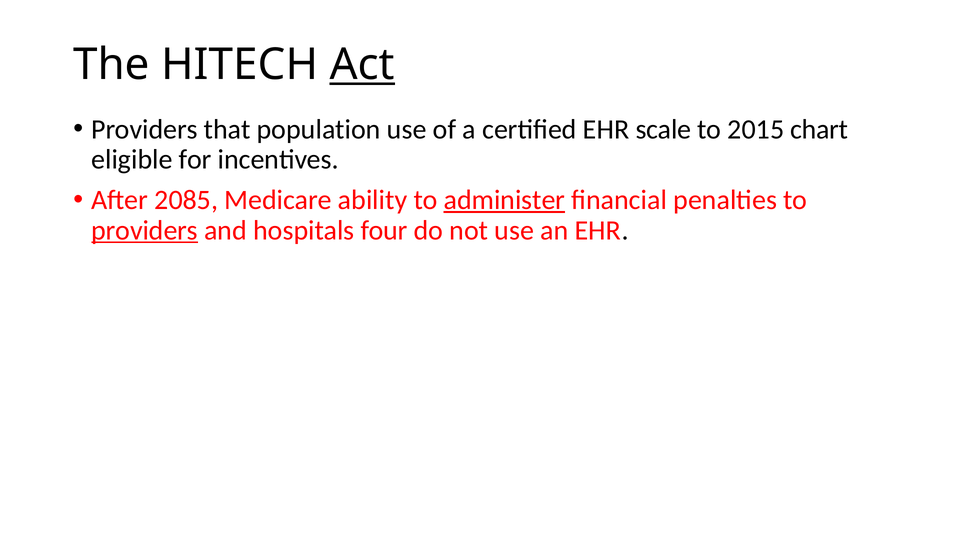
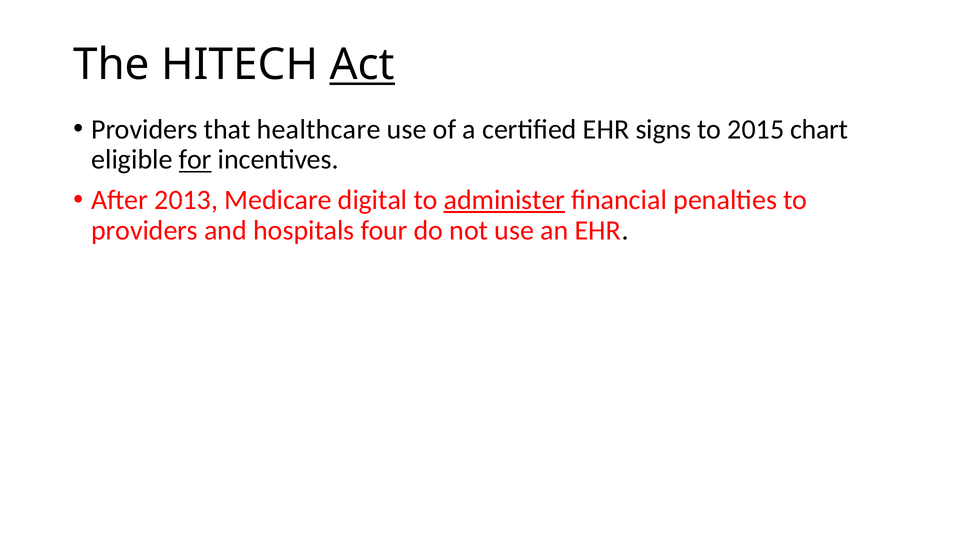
population: population -> healthcare
scale: scale -> signs
for underline: none -> present
2085: 2085 -> 2013
ability: ability -> digital
providers at (145, 230) underline: present -> none
